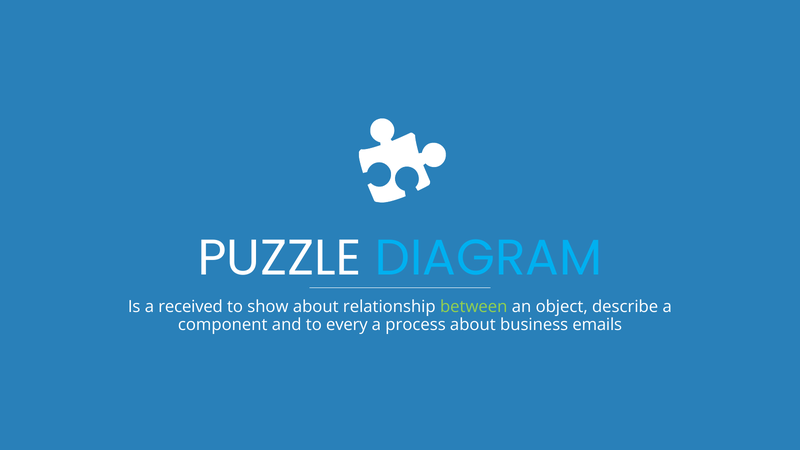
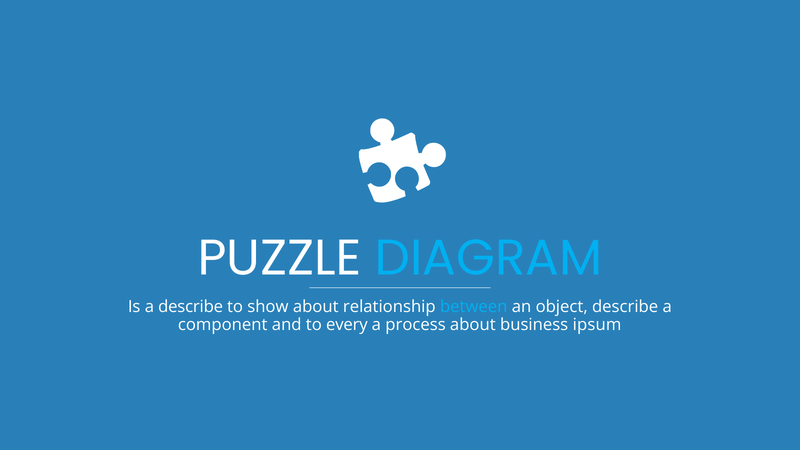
a received: received -> describe
between colour: light green -> light blue
emails: emails -> ipsum
